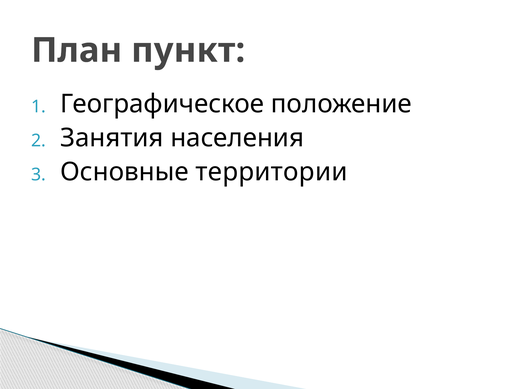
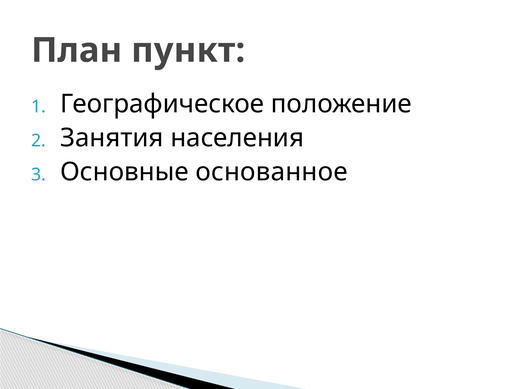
территории: территории -> основанное
